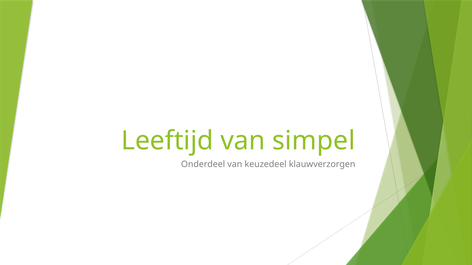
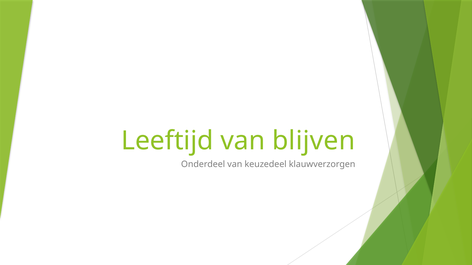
simpel: simpel -> blijven
